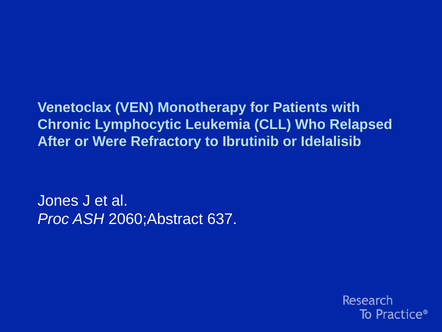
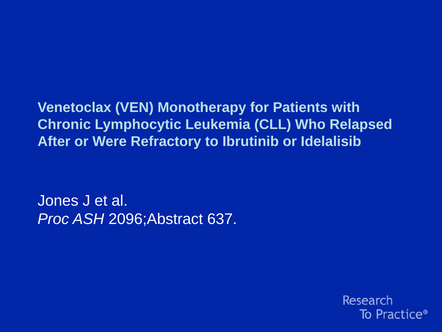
2060;Abstract: 2060;Abstract -> 2096;Abstract
